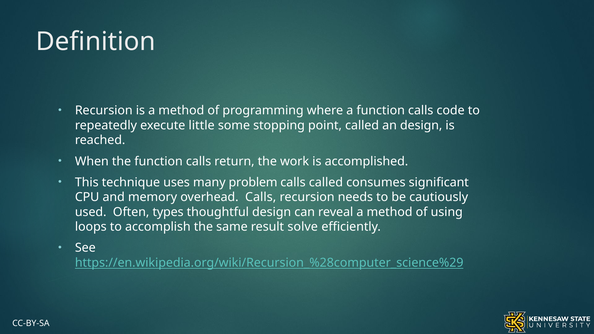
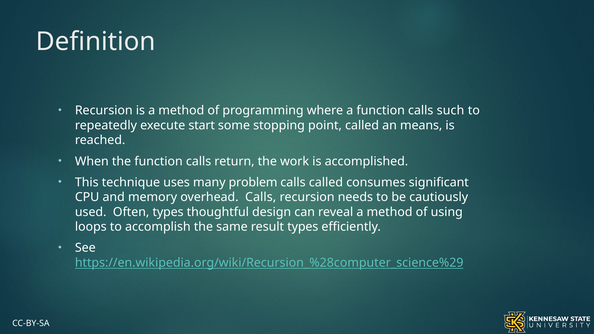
code: code -> such
little: little -> start
an design: design -> means
result solve: solve -> types
